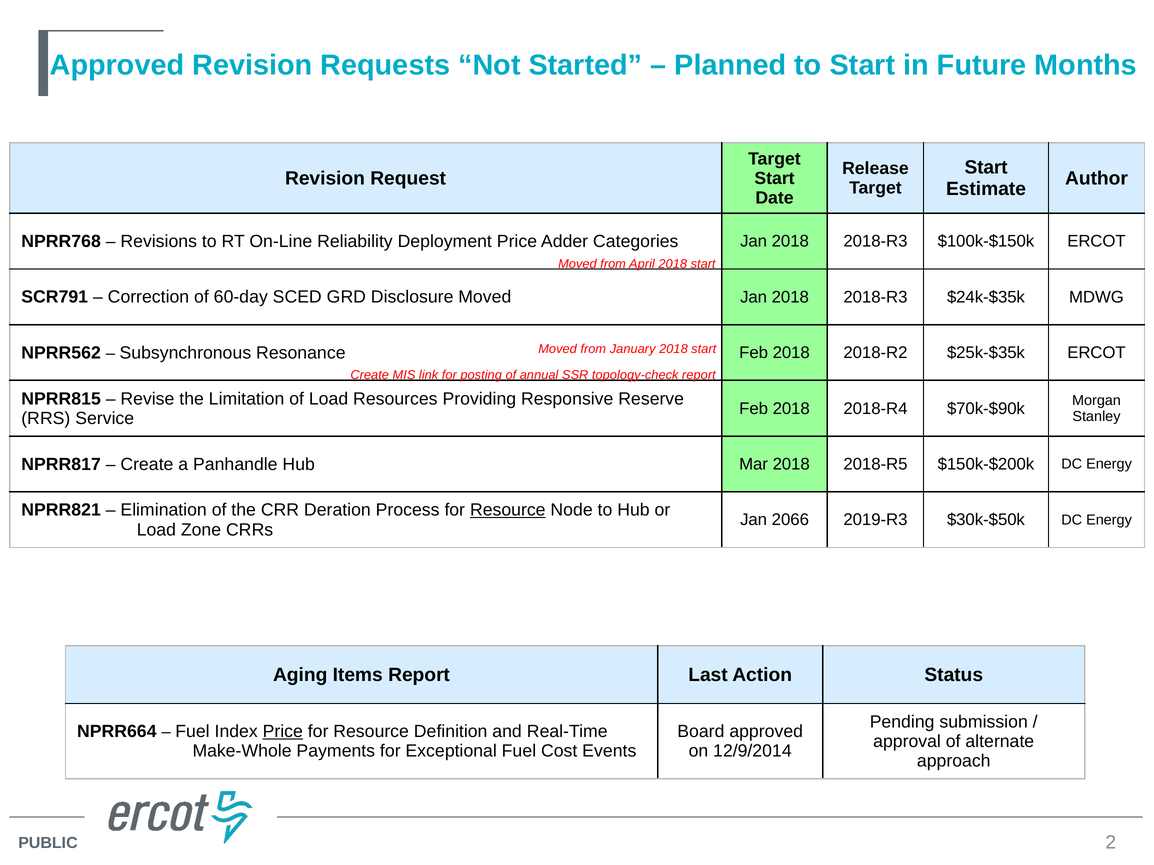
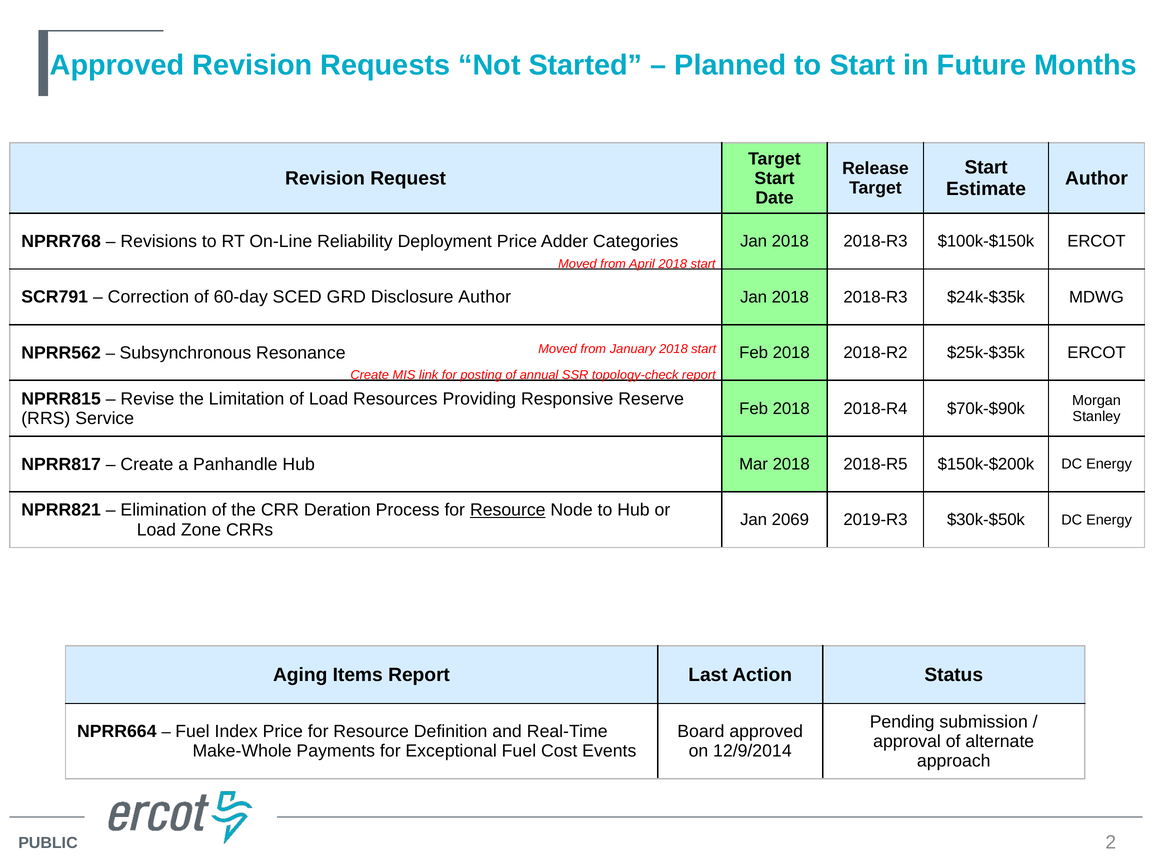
Disclosure Moved: Moved -> Author
2066: 2066 -> 2069
Price at (283, 732) underline: present -> none
